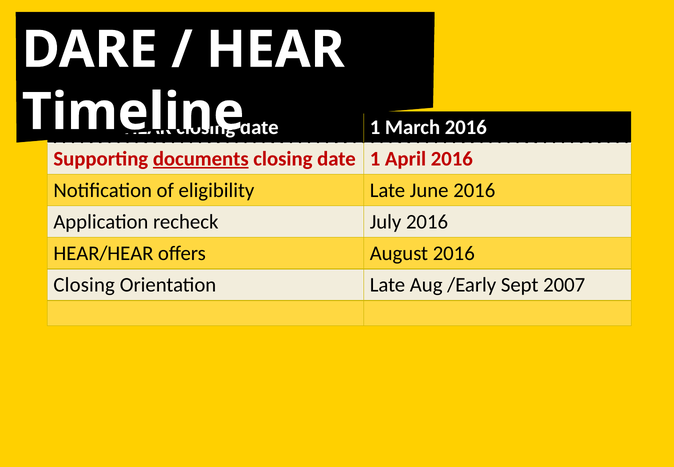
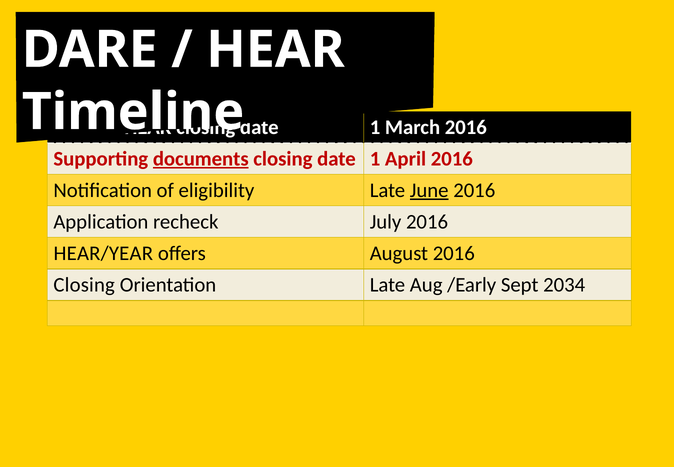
June underline: none -> present
HEAR/HEAR: HEAR/HEAR -> HEAR/YEAR
2007: 2007 -> 2034
